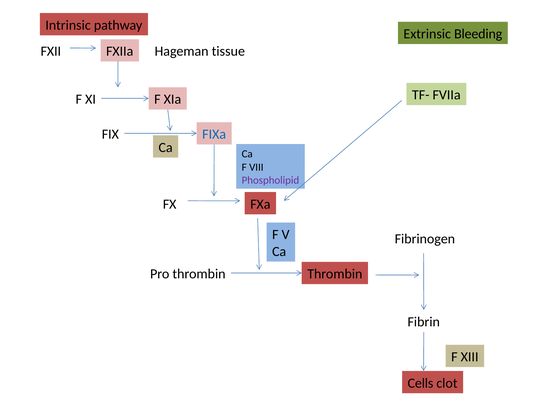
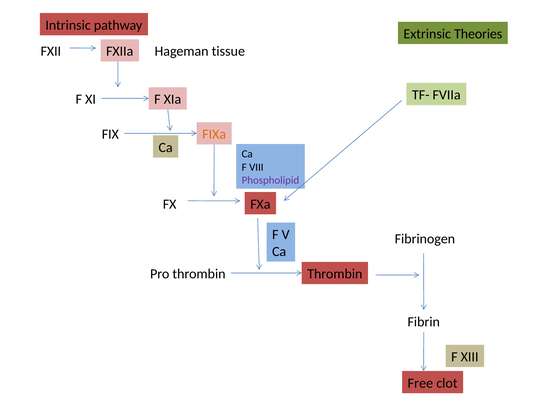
Bleeding: Bleeding -> Theories
FIXa colour: blue -> orange
Cells: Cells -> Free
